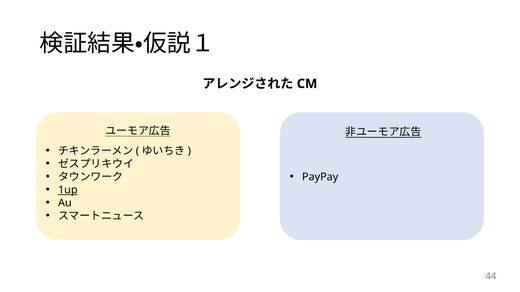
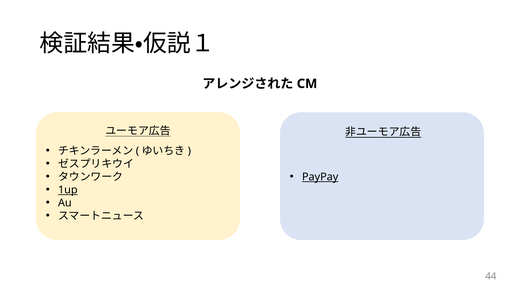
PayPay underline: none -> present
